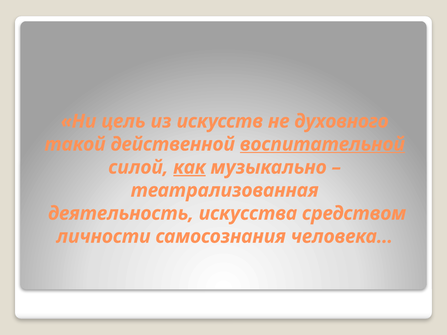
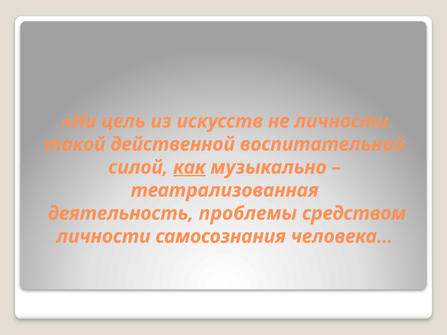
не духовного: духовного -> личности
воспитательной underline: present -> none
искусства: искусства -> проблемы
